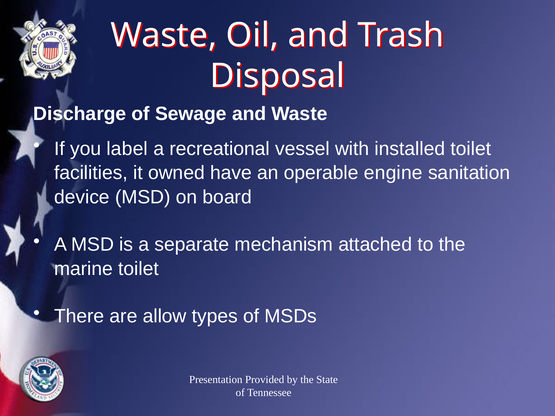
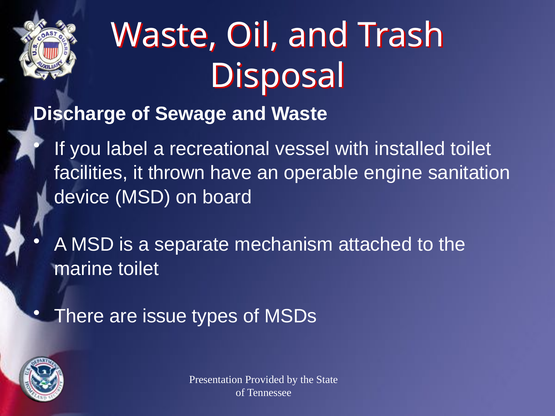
owned: owned -> thrown
allow: allow -> issue
